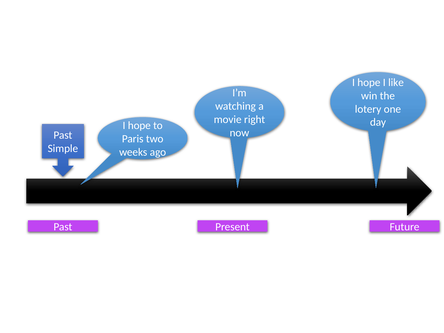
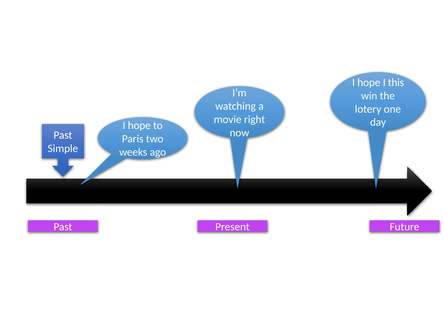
like: like -> this
